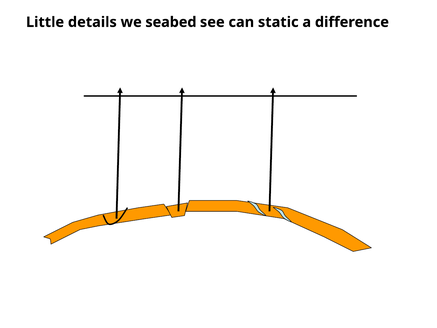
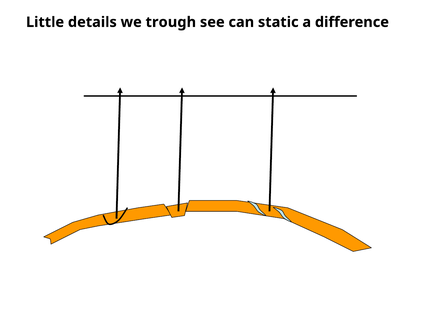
seabed: seabed -> trough
